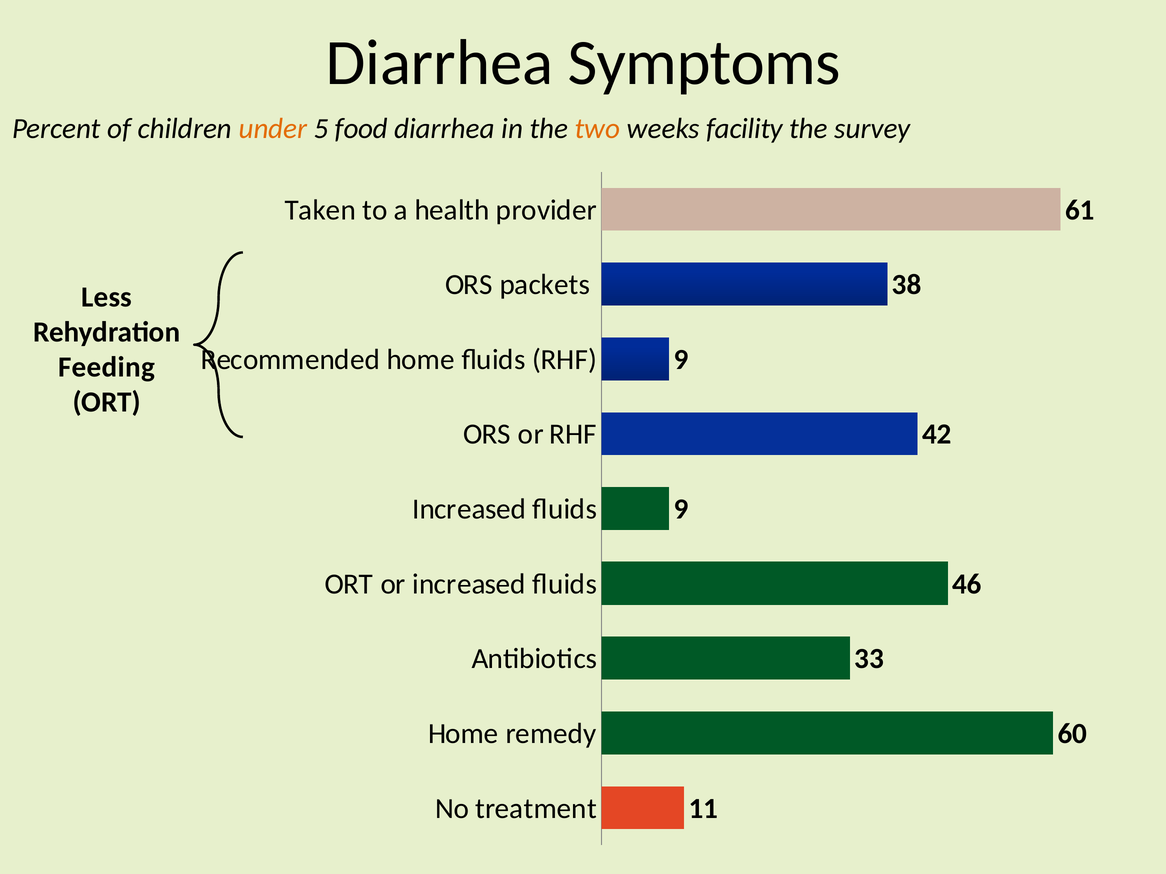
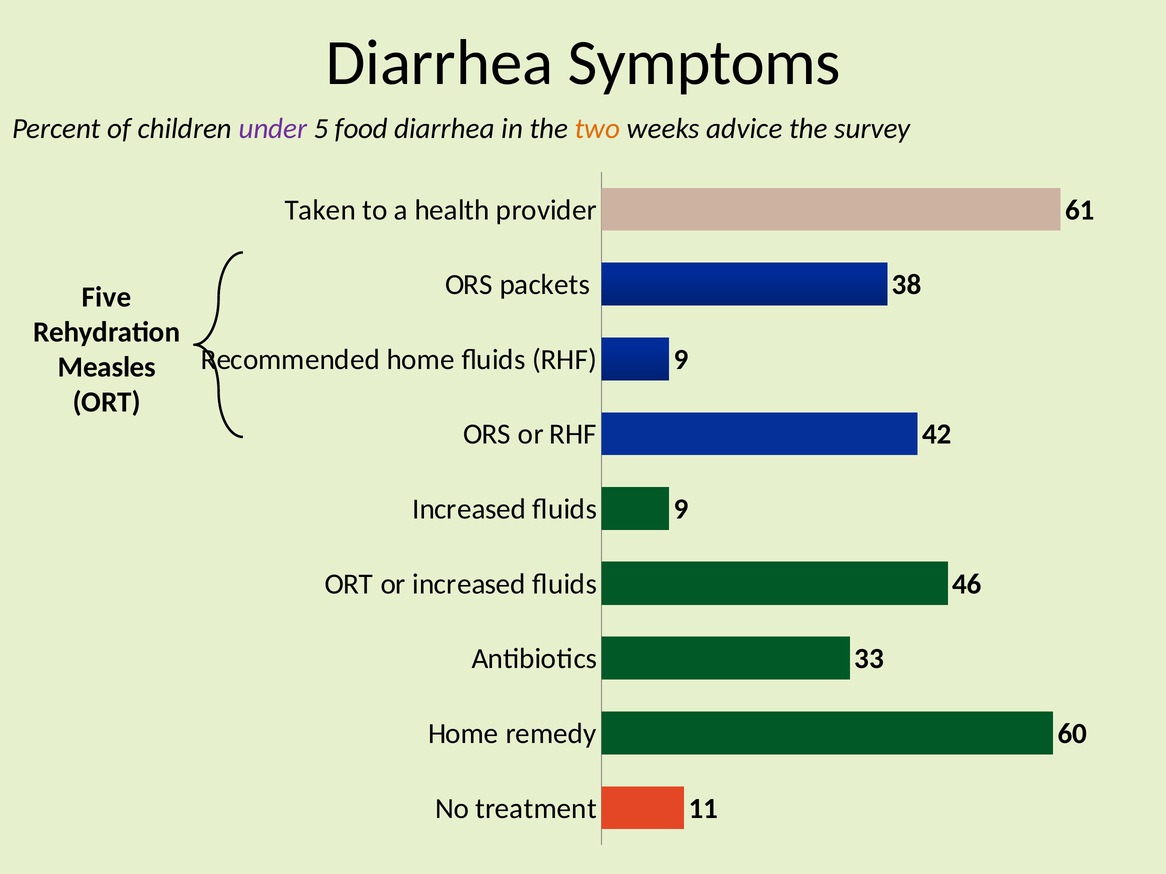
under colour: orange -> purple
facility: facility -> advice
Less: Less -> Five
Feeding: Feeding -> Measles
